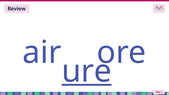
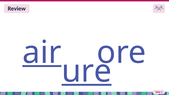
air underline: none -> present
